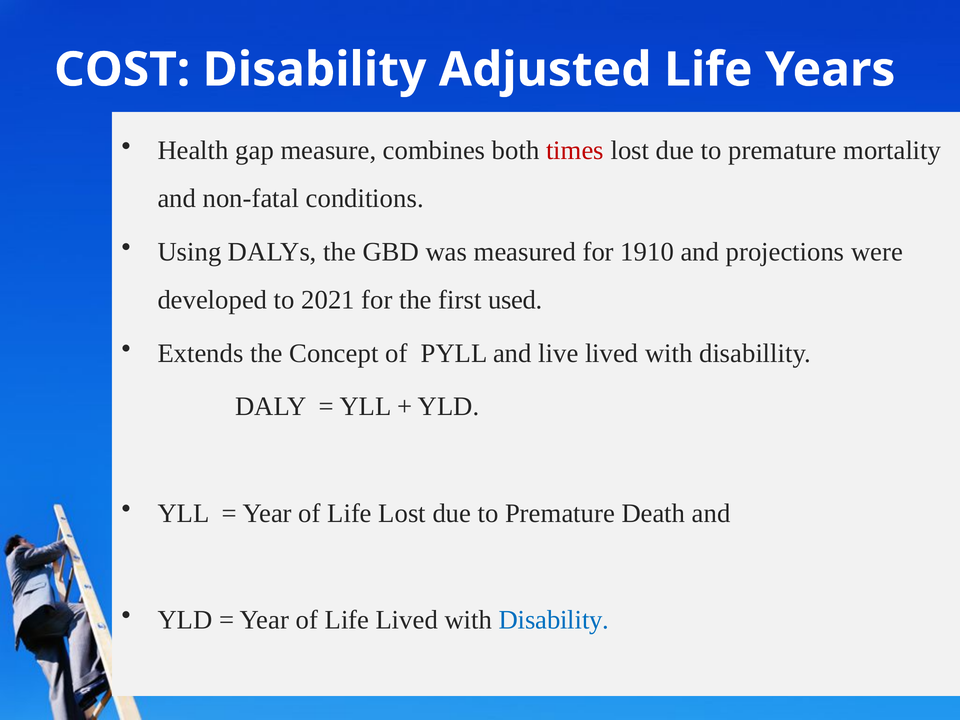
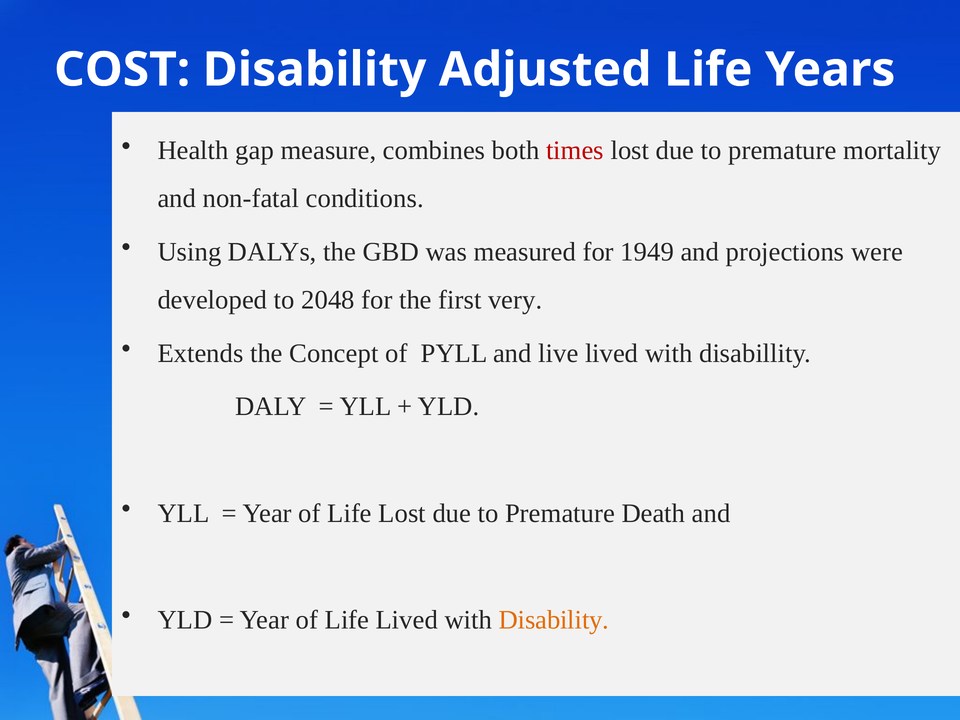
1910: 1910 -> 1949
2021: 2021 -> 2048
used: used -> very
Disability at (554, 620) colour: blue -> orange
